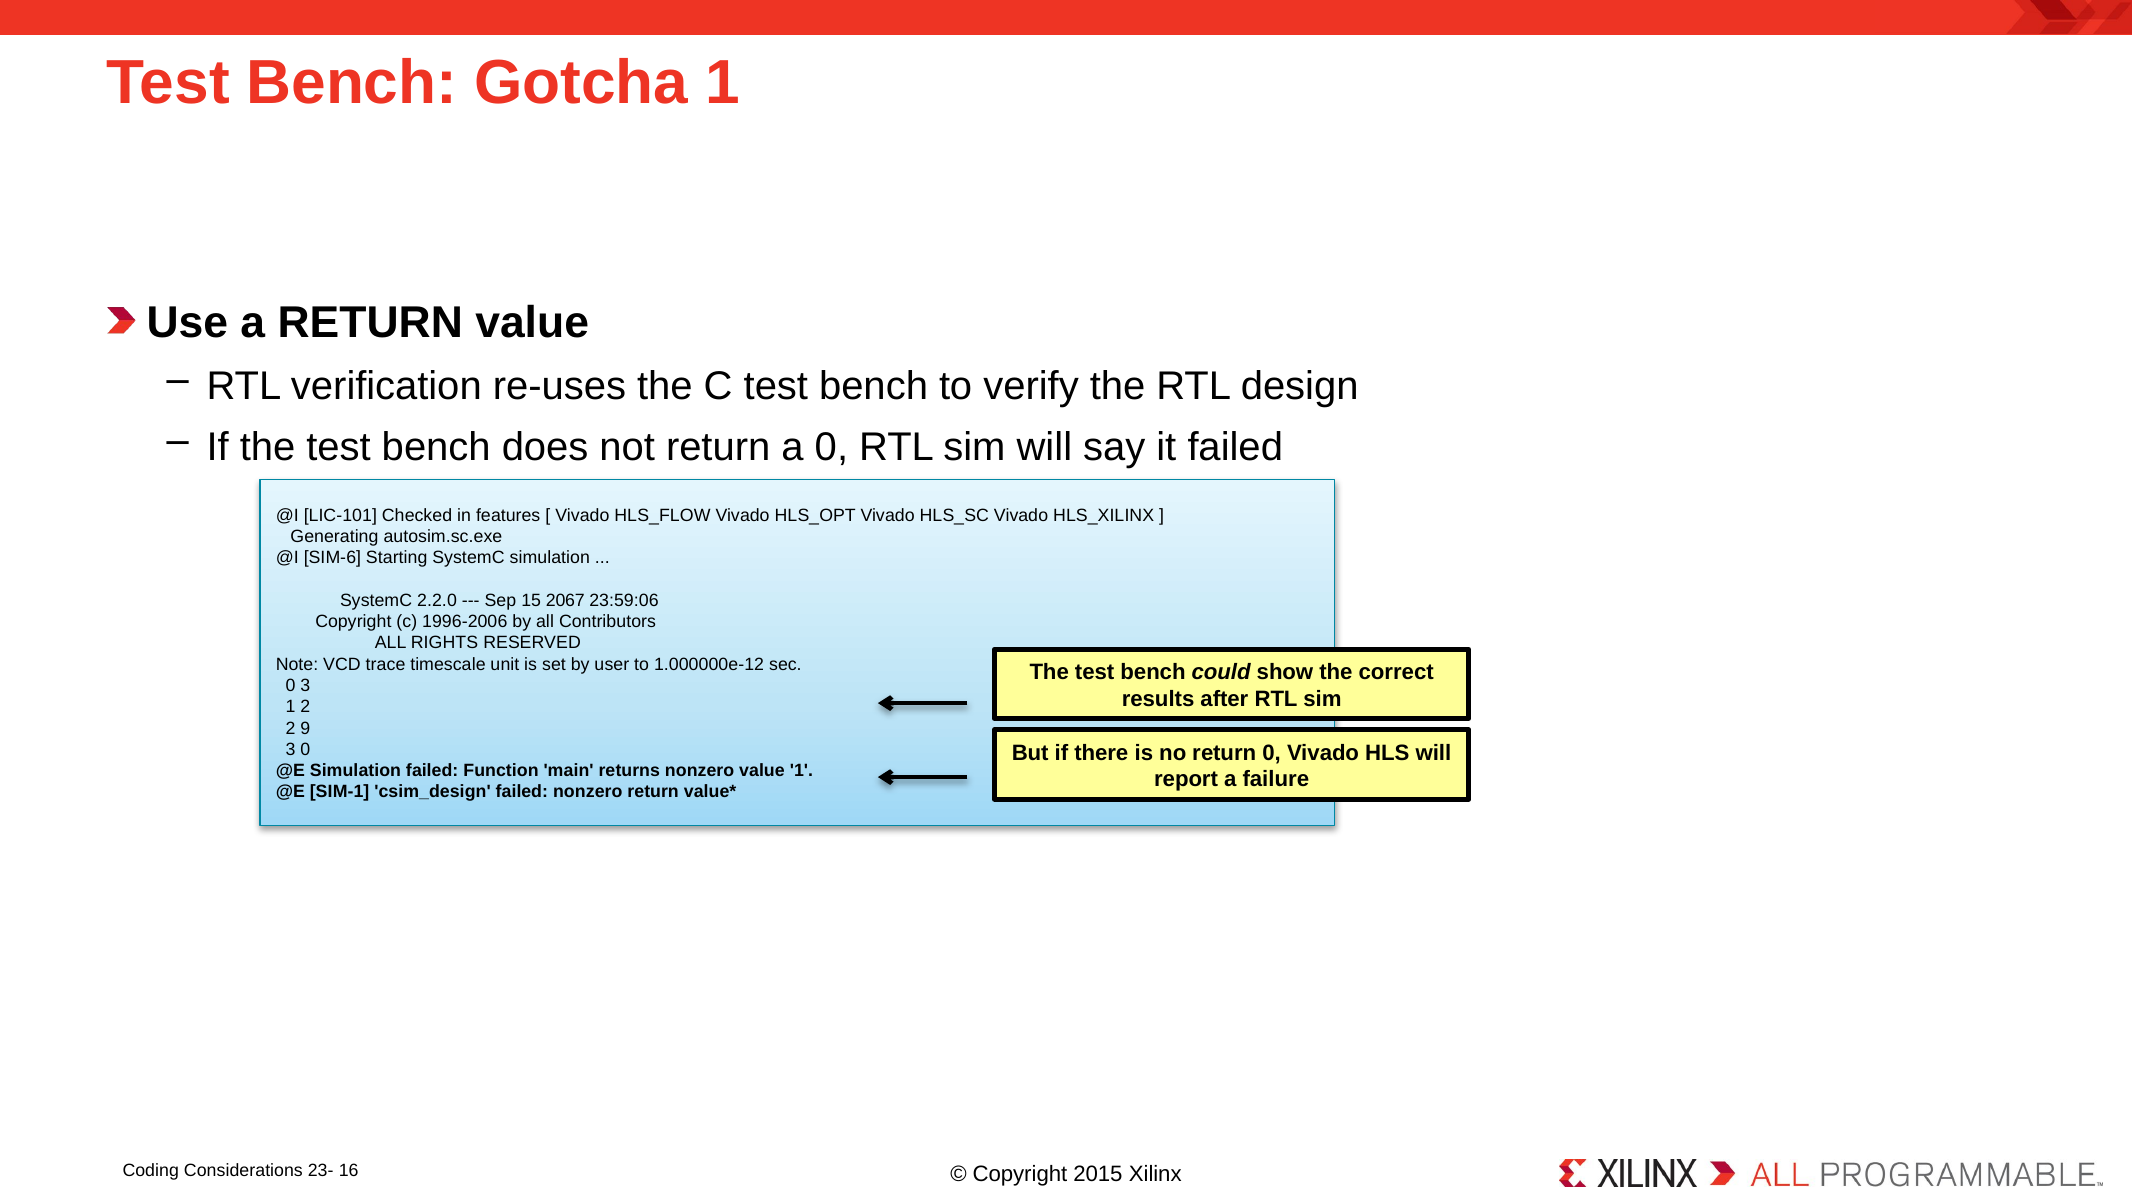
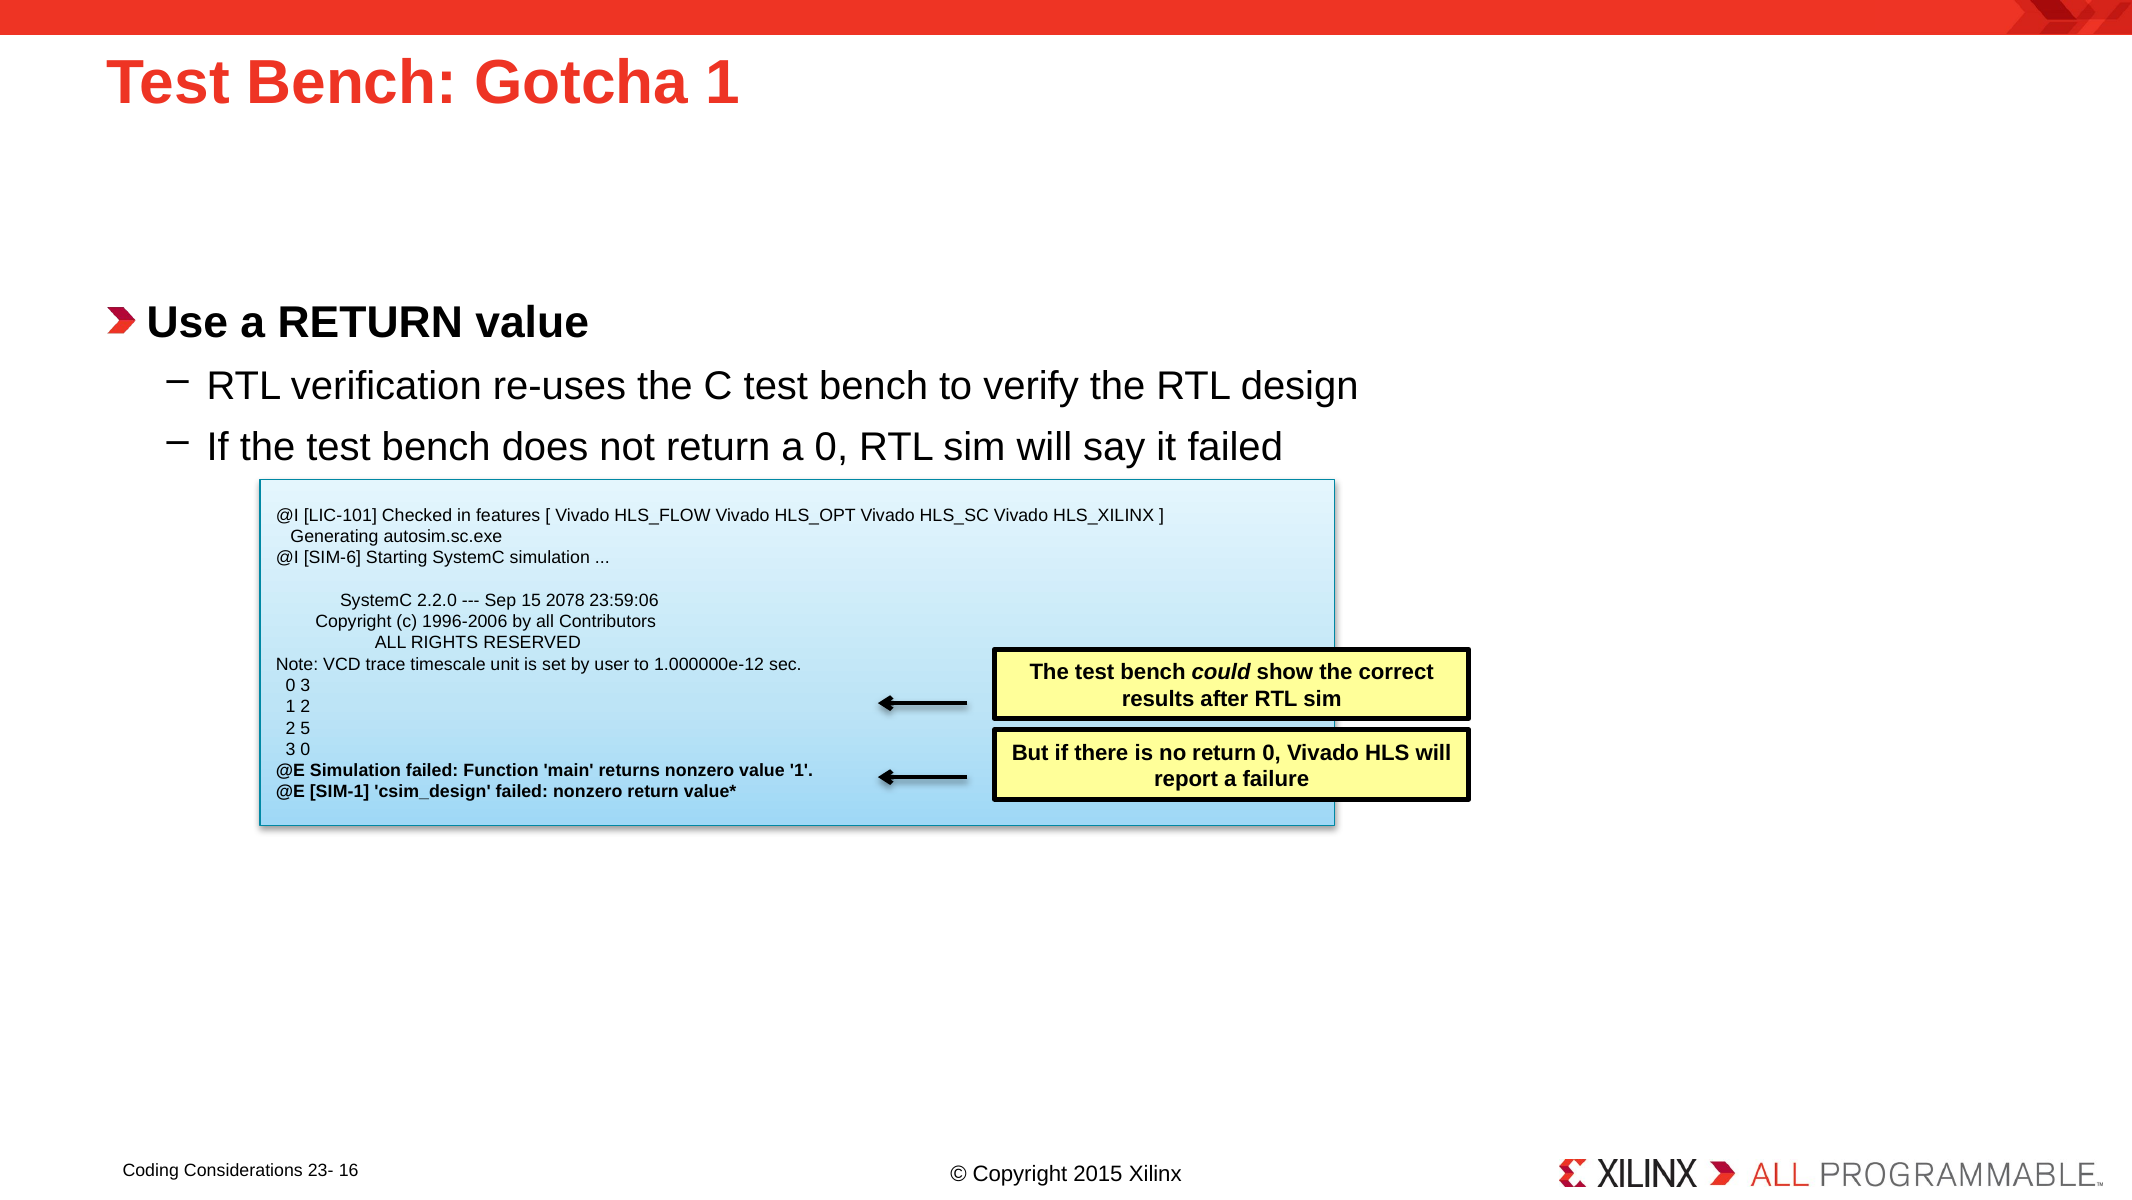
2067: 2067 -> 2078
9: 9 -> 5
